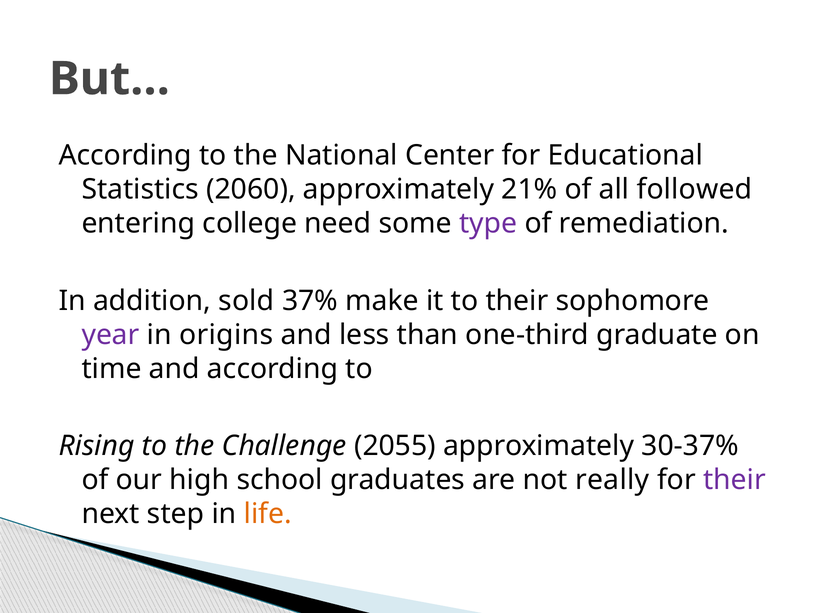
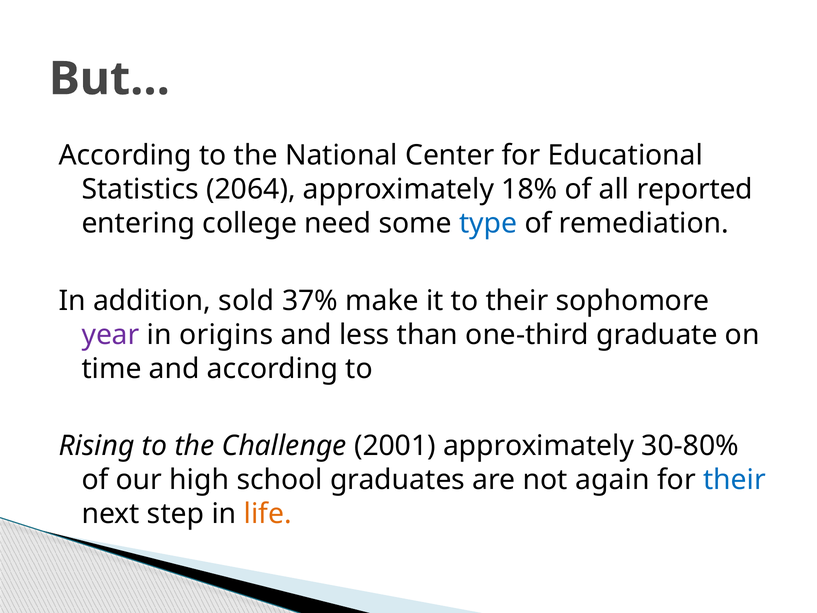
2060: 2060 -> 2064
21%: 21% -> 18%
followed: followed -> reported
type colour: purple -> blue
2055: 2055 -> 2001
30-37%: 30-37% -> 30-80%
really: really -> again
their at (734, 480) colour: purple -> blue
